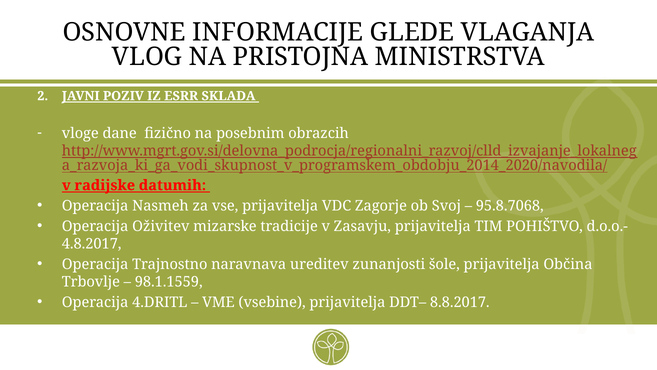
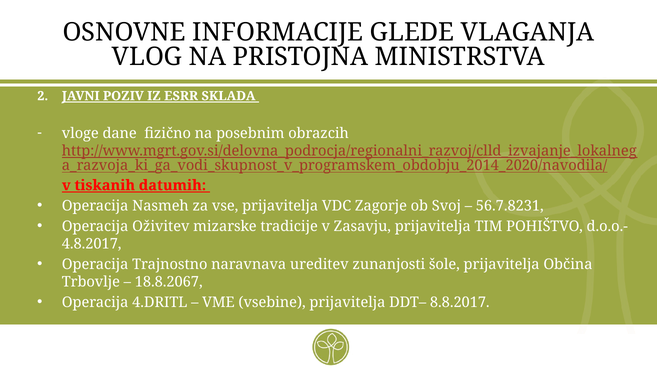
radijske: radijske -> tiskanih
95.8.7068: 95.8.7068 -> 56.7.8231
98.1.1559: 98.1.1559 -> 18.8.2067
